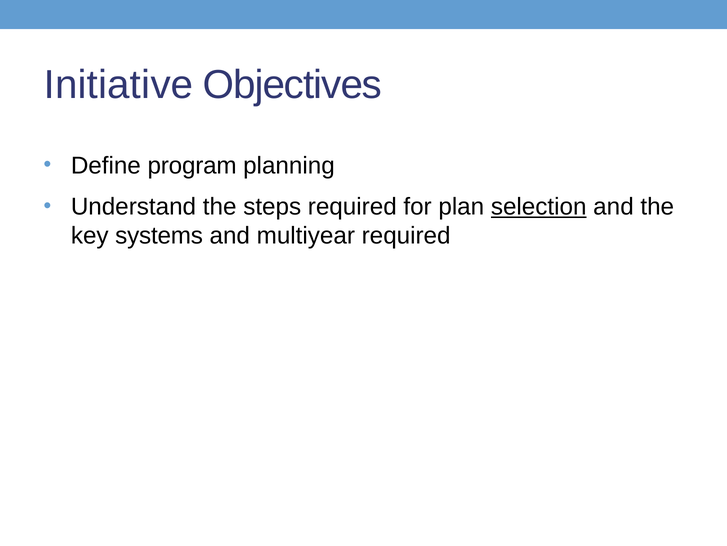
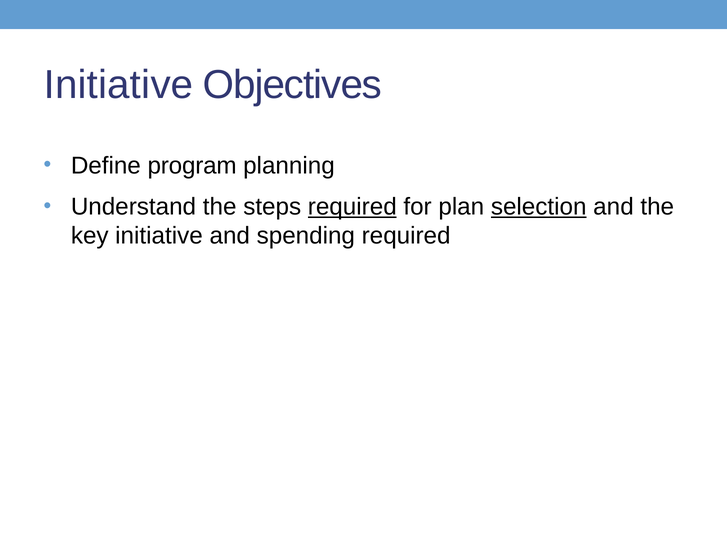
required at (352, 206) underline: none -> present
key systems: systems -> initiative
multiyear: multiyear -> spending
